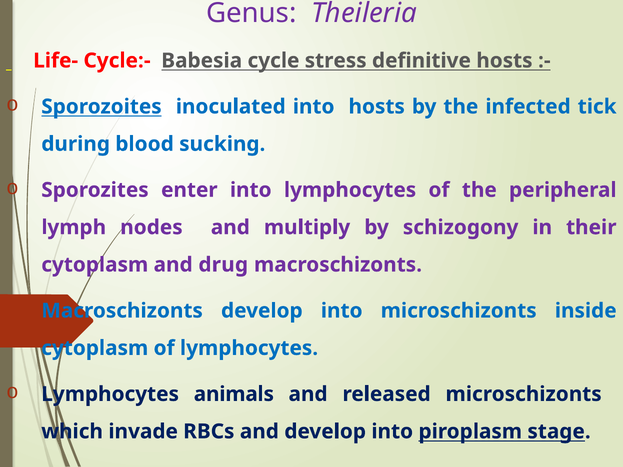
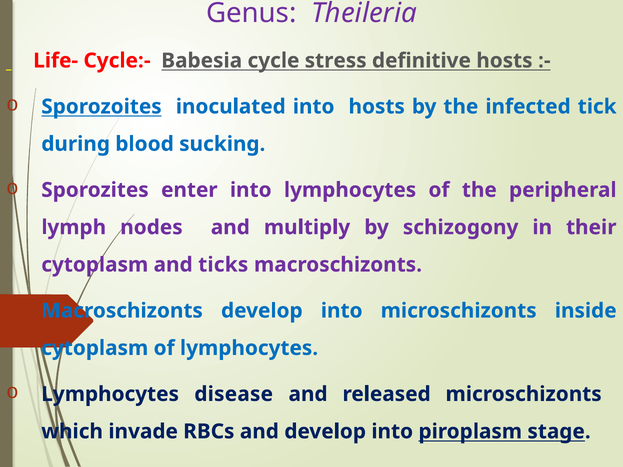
drug: drug -> ticks
animals: animals -> disease
